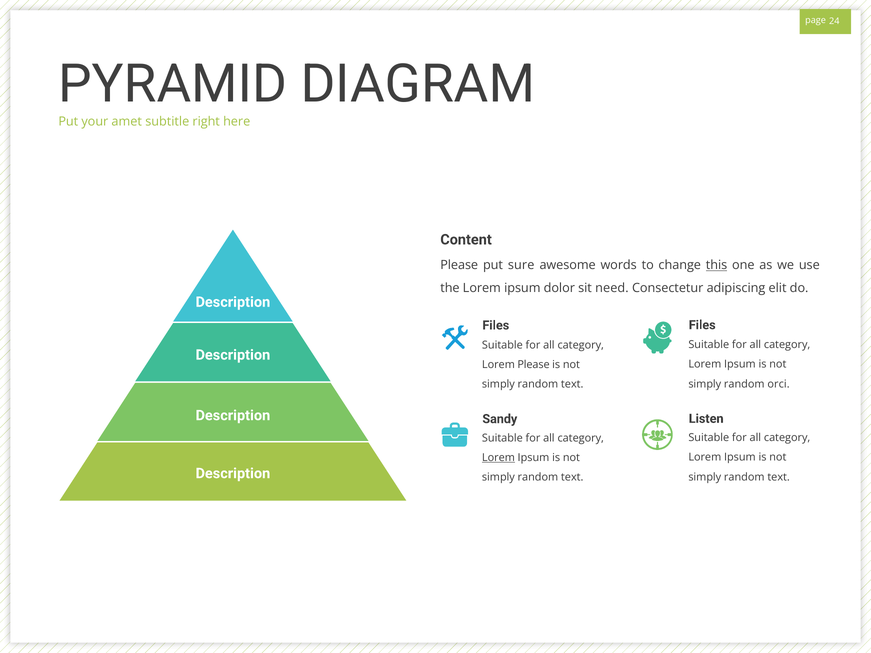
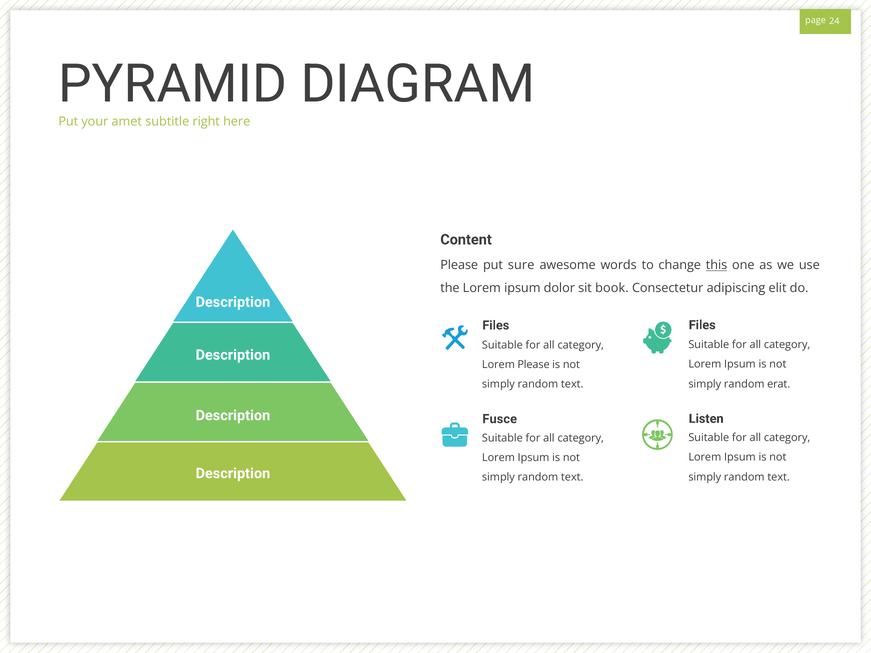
need: need -> book
orci: orci -> erat
Sandy: Sandy -> Fusce
Lorem at (498, 458) underline: present -> none
